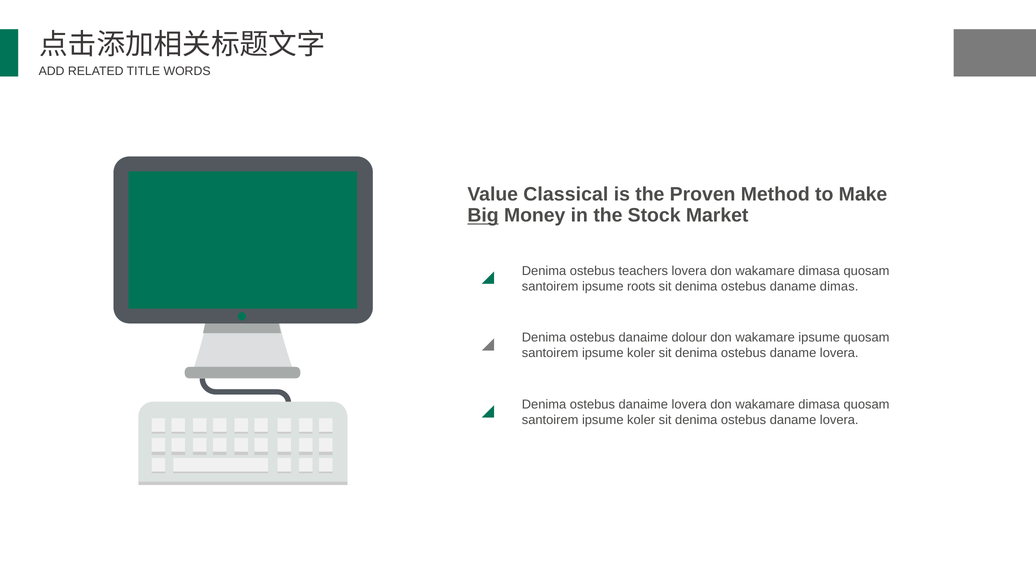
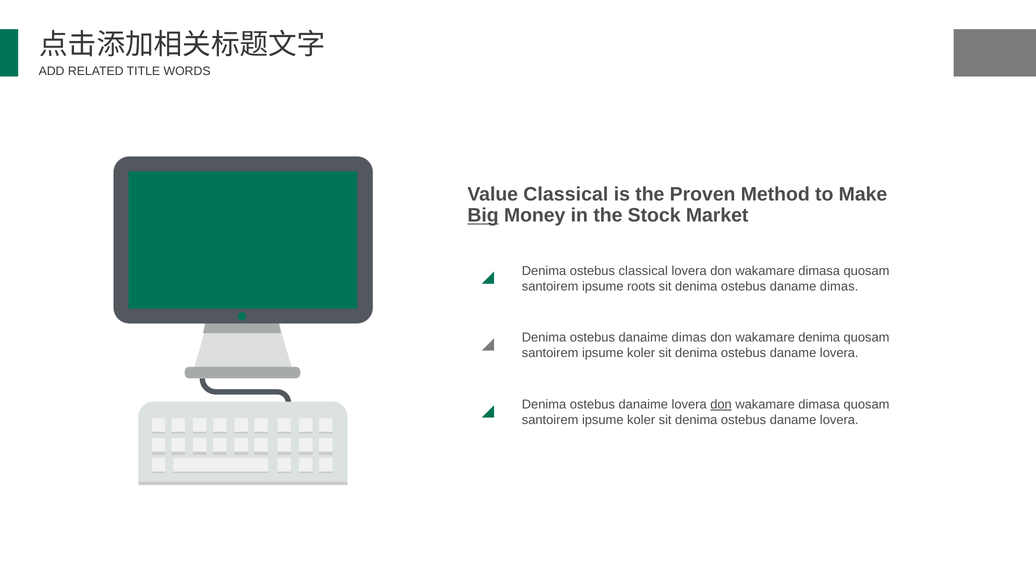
ostebus teachers: teachers -> classical
danaime dolour: dolour -> dimas
wakamare ipsume: ipsume -> denima
don at (721, 404) underline: none -> present
